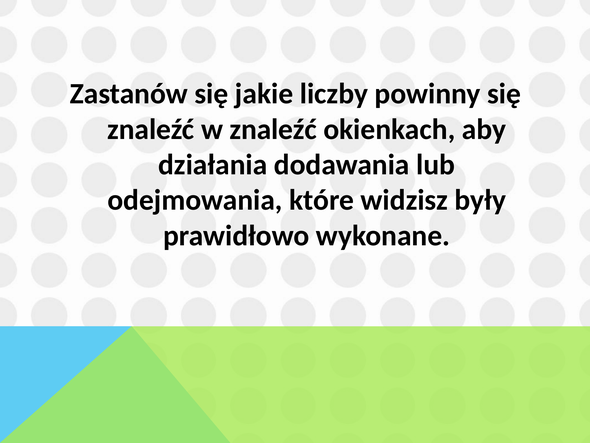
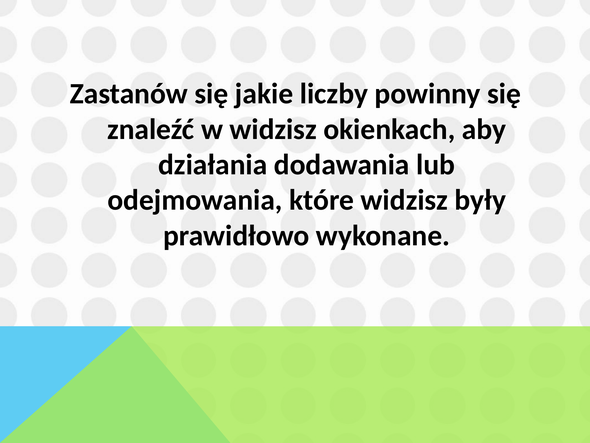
w znaleźć: znaleźć -> widzisz
